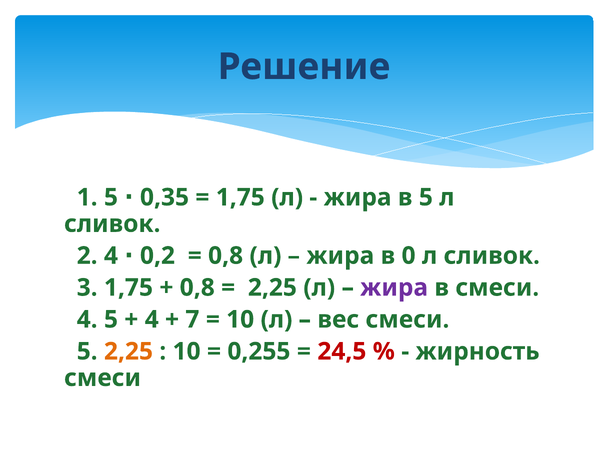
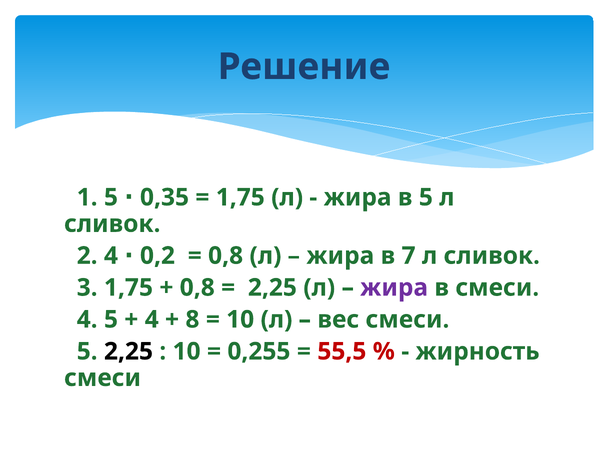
0: 0 -> 7
7: 7 -> 8
2,25 at (128, 351) colour: orange -> black
24,5: 24,5 -> 55,5
